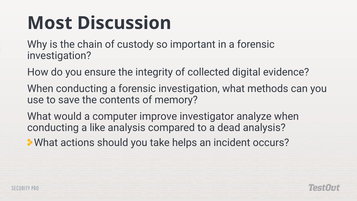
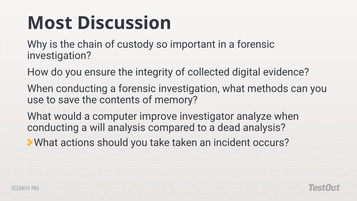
like: like -> will
helps: helps -> taken
